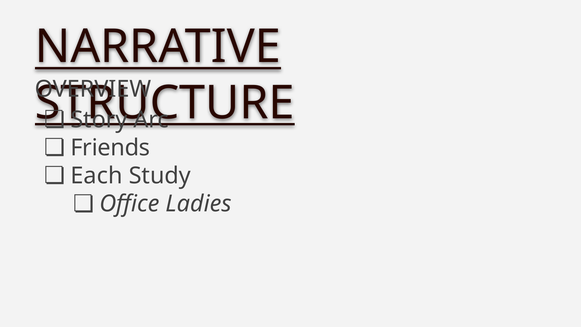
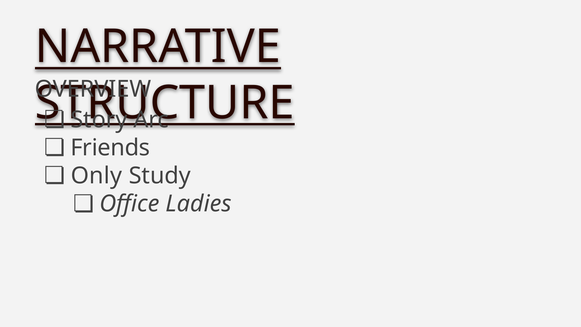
Each: Each -> Only
